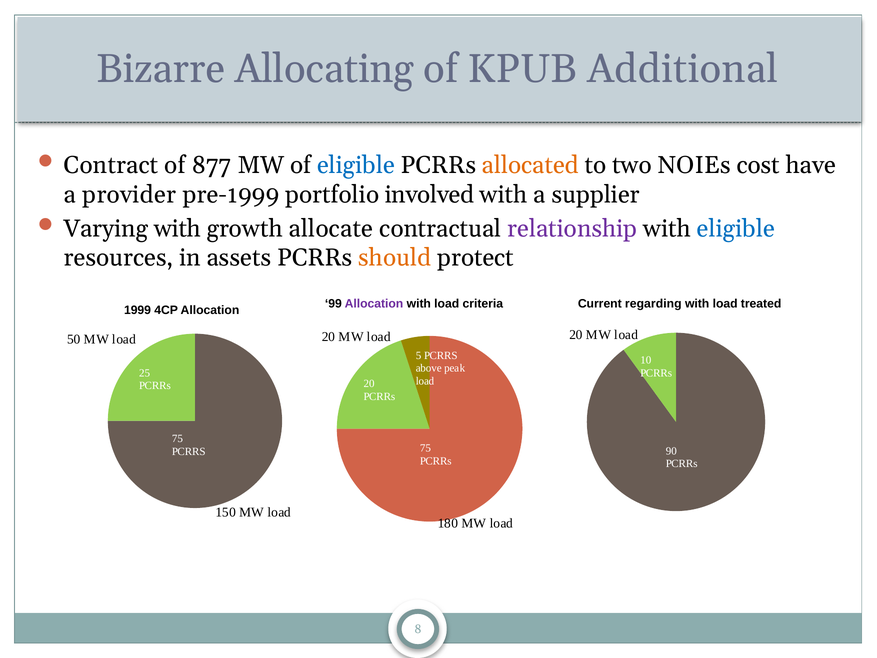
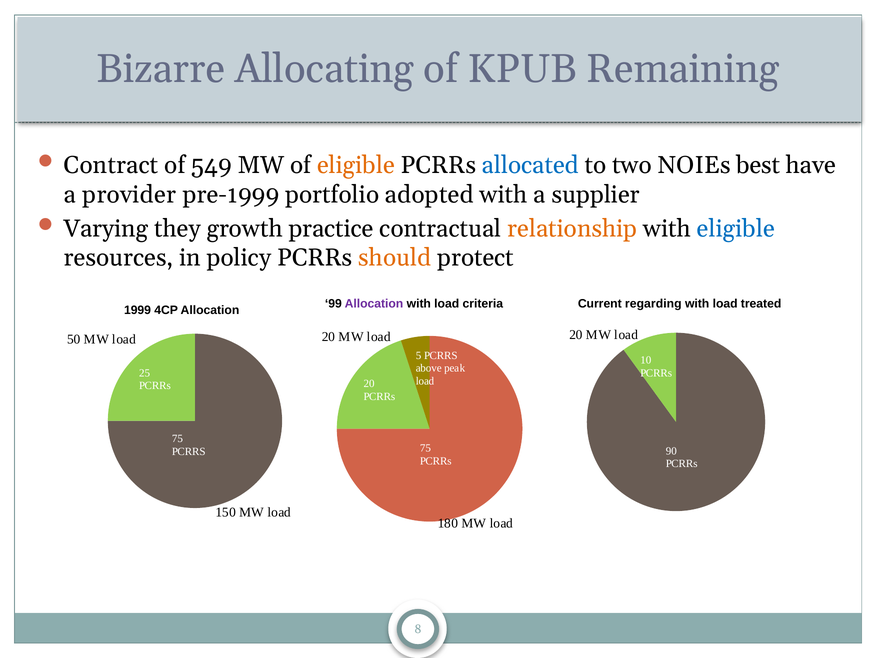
Additional: Additional -> Remaining
877: 877 -> 549
eligible at (356, 165) colour: blue -> orange
allocated colour: orange -> blue
cost: cost -> best
involved: involved -> adopted
Varying with: with -> they
allocate: allocate -> practice
relationship colour: purple -> orange
assets: assets -> policy
